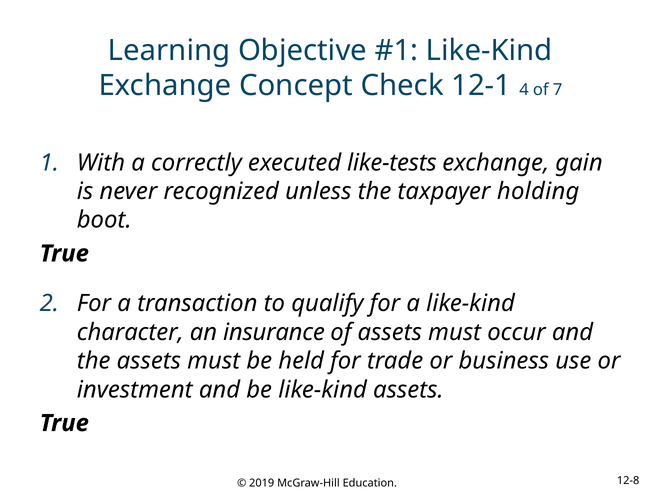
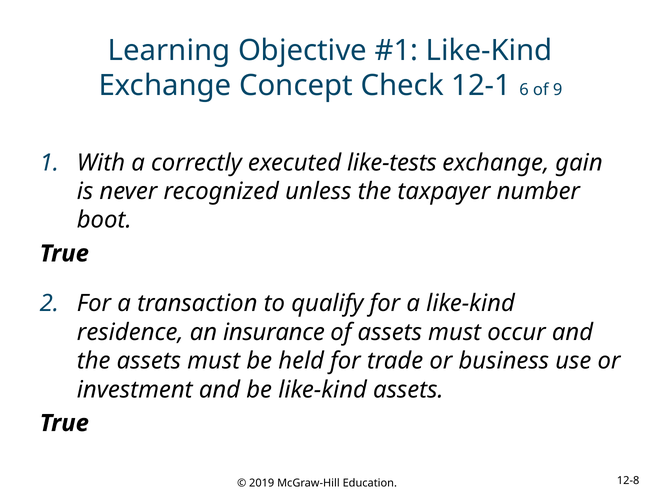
4: 4 -> 6
7: 7 -> 9
holding: holding -> number
character: character -> residence
